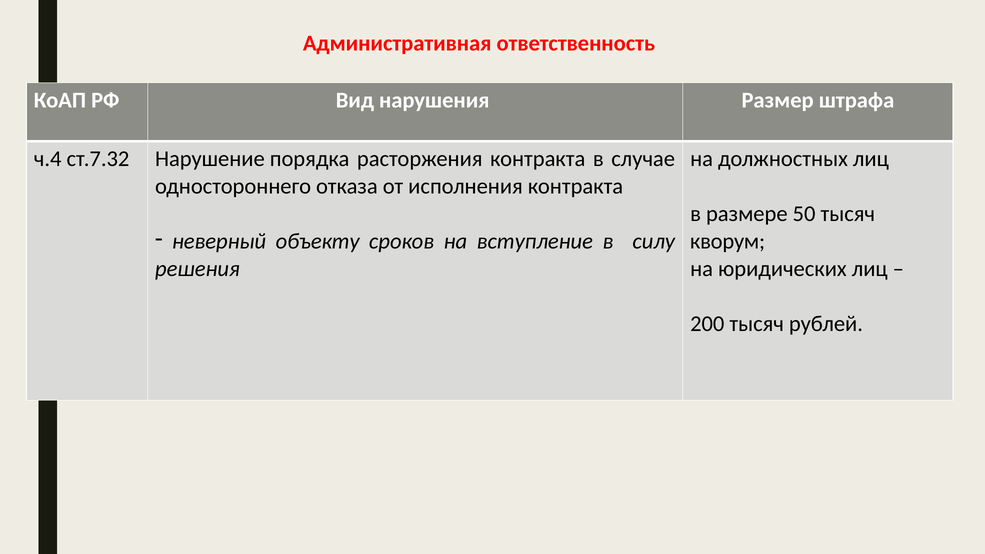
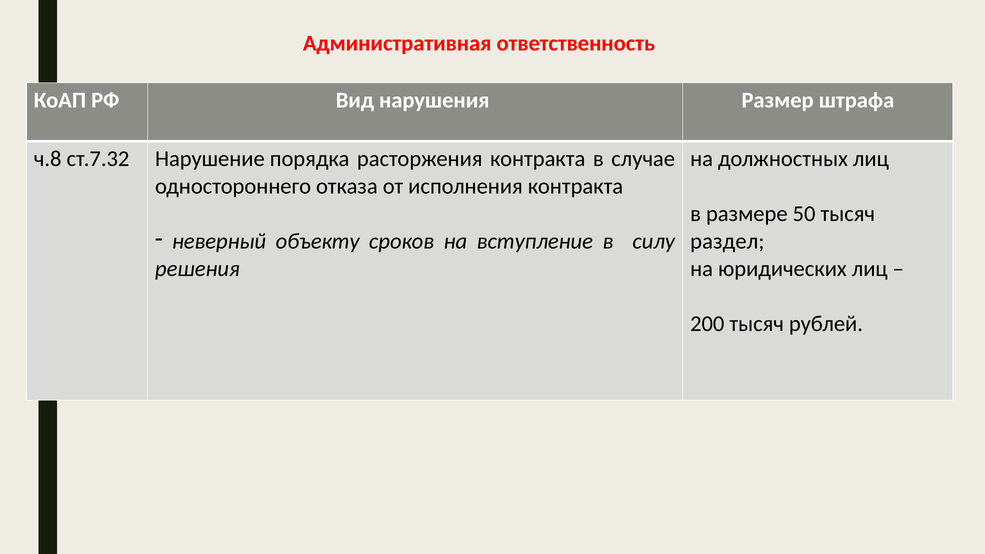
ч.4: ч.4 -> ч.8
кворум: кворум -> раздел
